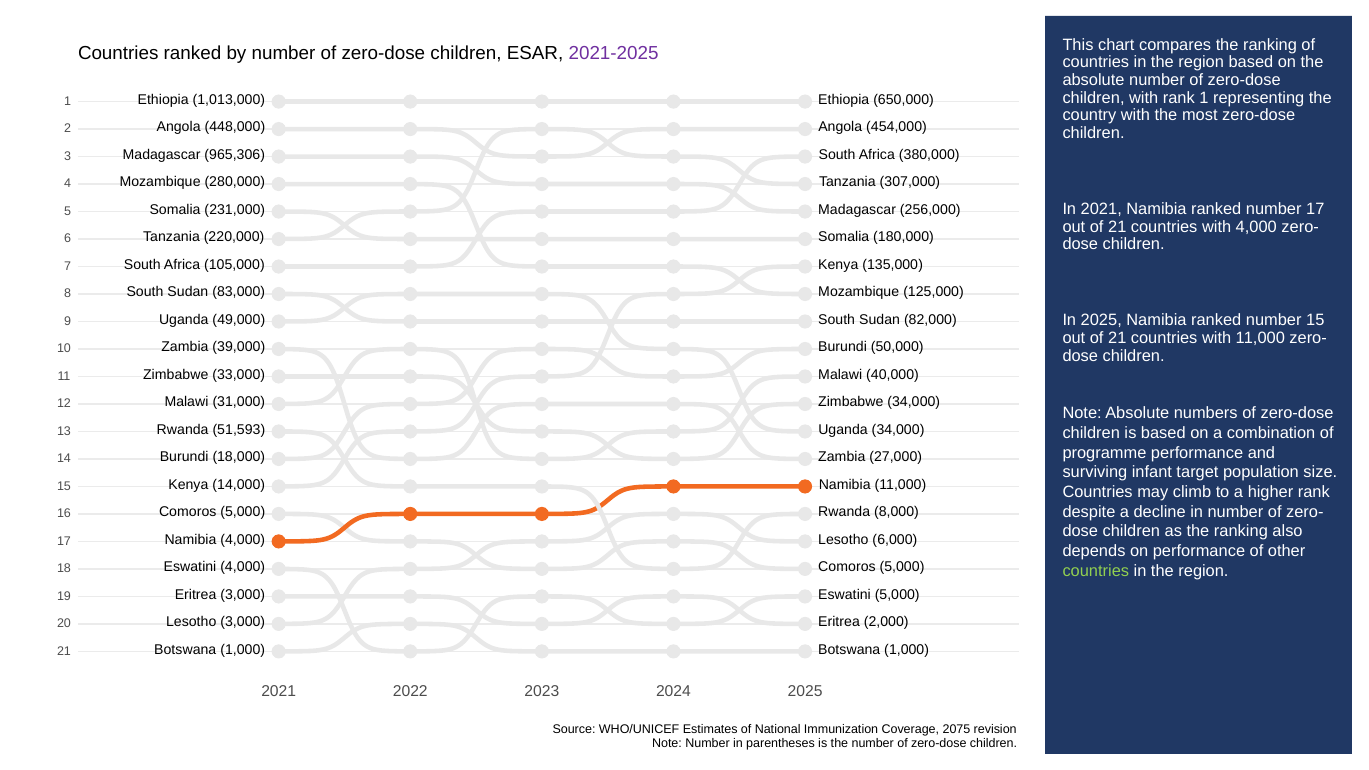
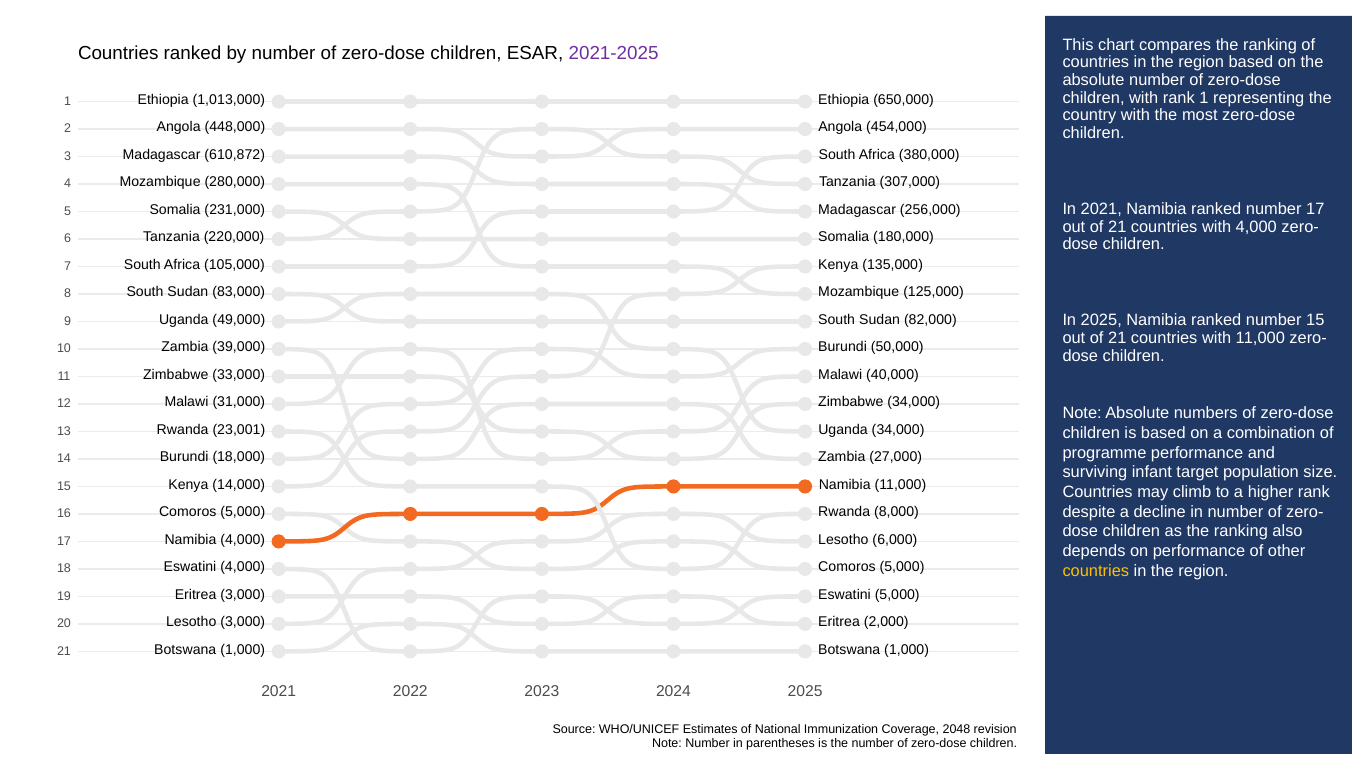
965,306: 965,306 -> 610,872
51,593: 51,593 -> 23,001
countries at (1096, 571) colour: light green -> yellow
2075: 2075 -> 2048
